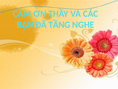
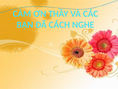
TẦNG: TẦNG -> CÁCH
